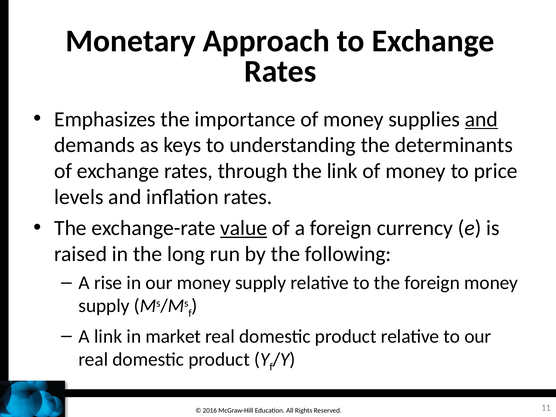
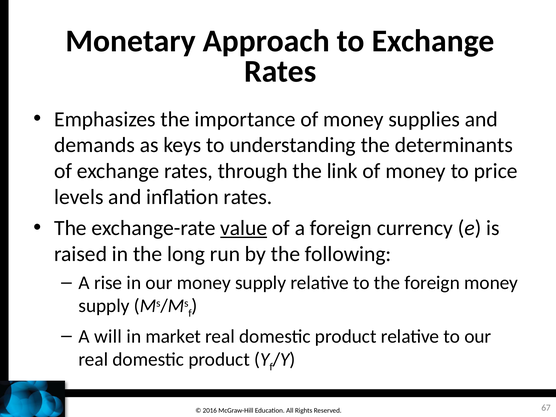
and at (481, 119) underline: present -> none
A link: link -> will
11: 11 -> 67
